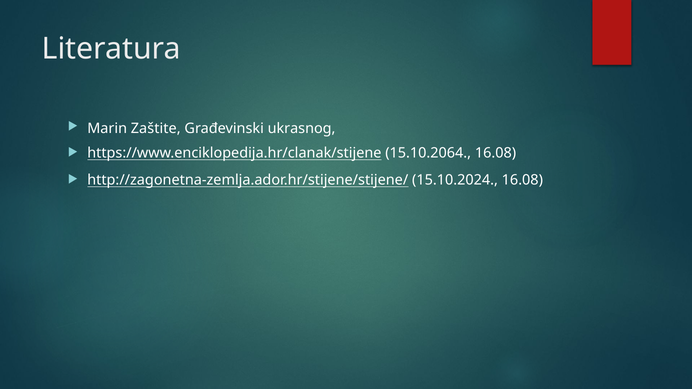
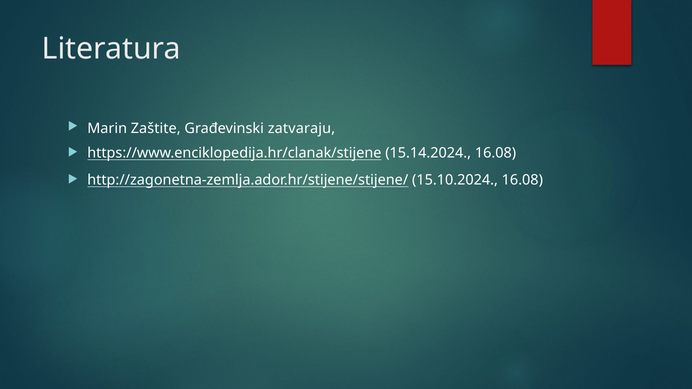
ukrasnog: ukrasnog -> zatvaraju
15.10.2064: 15.10.2064 -> 15.14.2024
